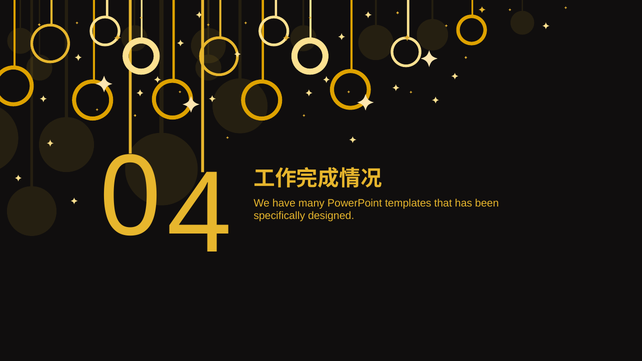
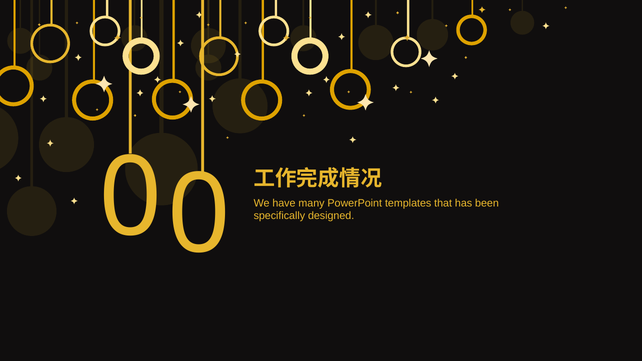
4 at (199, 215): 4 -> 0
